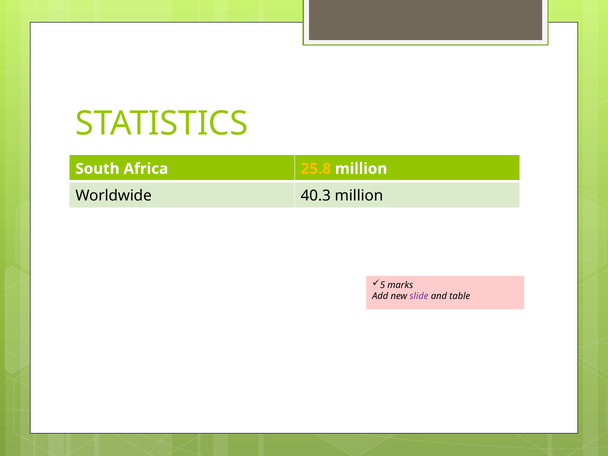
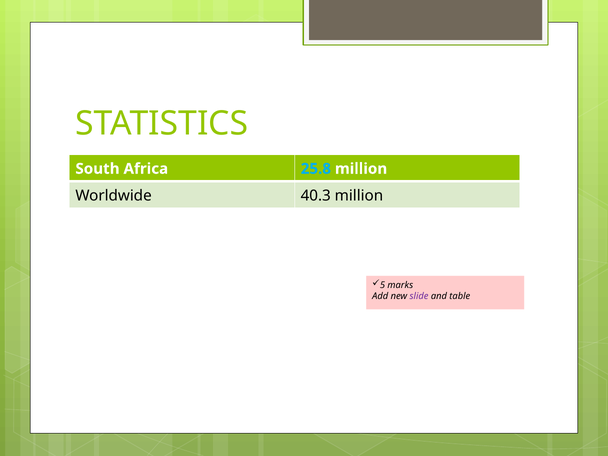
25.8 colour: yellow -> light blue
